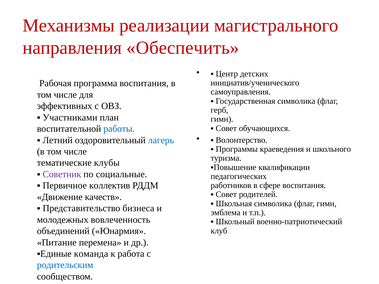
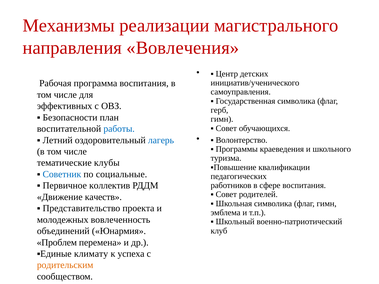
Обеспечить: Обеспечить -> Вовлечения
Участниками: Участниками -> Безопасности
Советник colour: purple -> blue
бизнеса: бизнеса -> проекта
Питание: Питание -> Проблем
команда: команда -> климату
работа: работа -> успеха
родительским colour: blue -> orange
